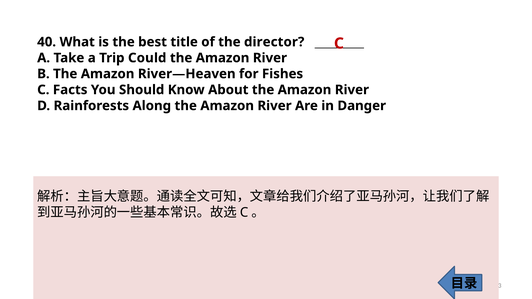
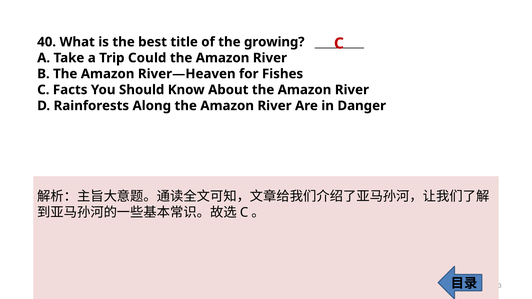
director: director -> growing
